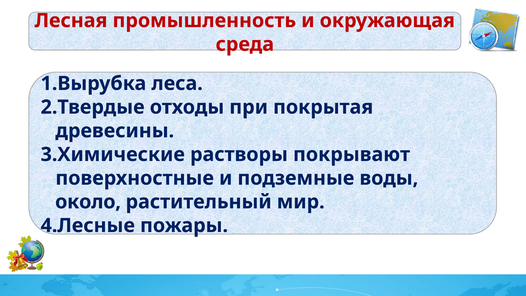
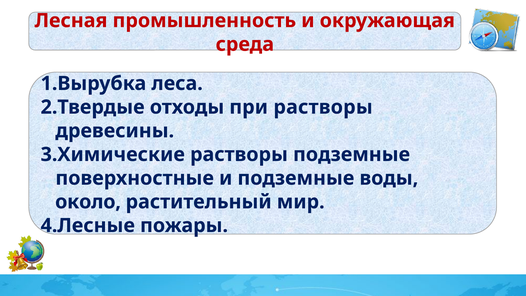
при покрытая: покрытая -> растворы
растворы покрывают: покрывают -> подземные
